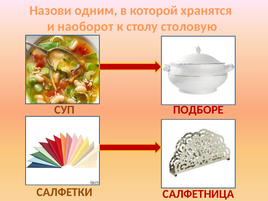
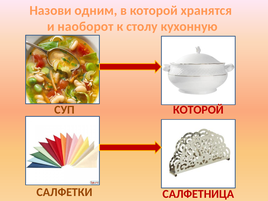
столовую: столовую -> кухонную
СУП ПОДБОРЕ: ПОДБОРЕ -> КОТОРОЙ
